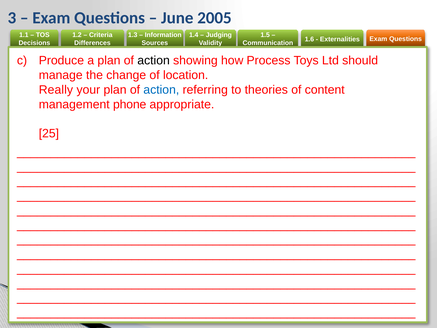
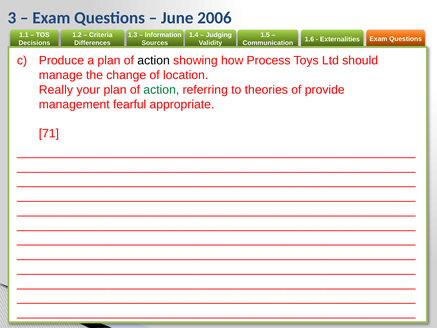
2005: 2005 -> 2006
action at (161, 90) colour: blue -> green
content: content -> provide
phone: phone -> fearful
25: 25 -> 71
